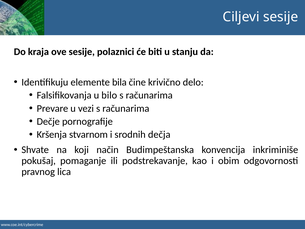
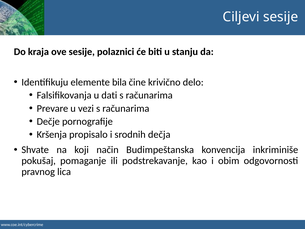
bilo: bilo -> dati
stvarnom: stvarnom -> propisalo
